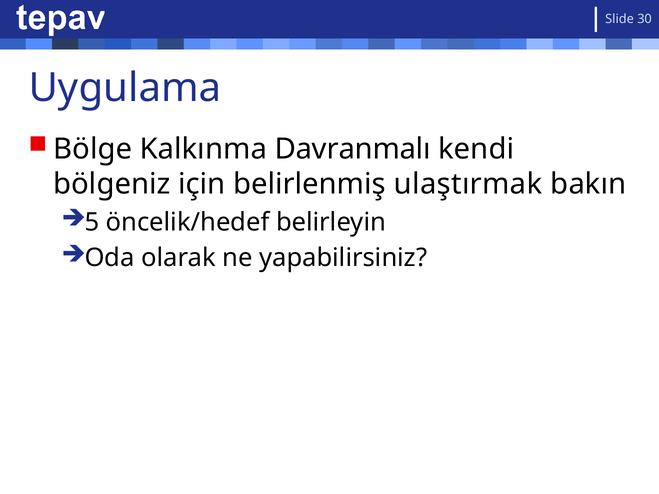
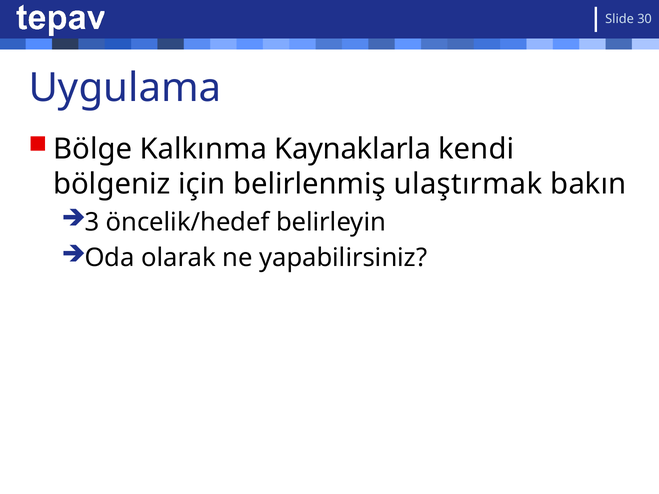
Davranmalı: Davranmalı -> Kaynaklarla
5: 5 -> 3
